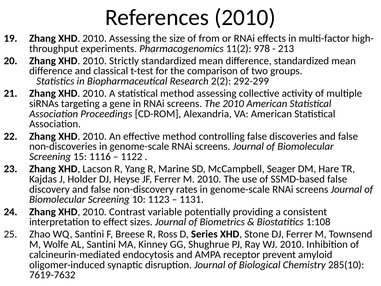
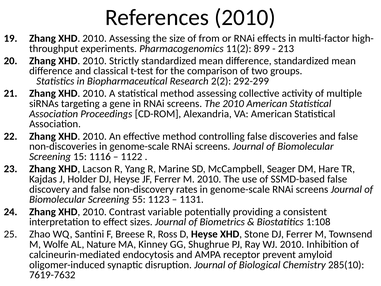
978: 978 -> 899
10: 10 -> 55
D Series: Series -> Heyse
AL Santini: Santini -> Nature
